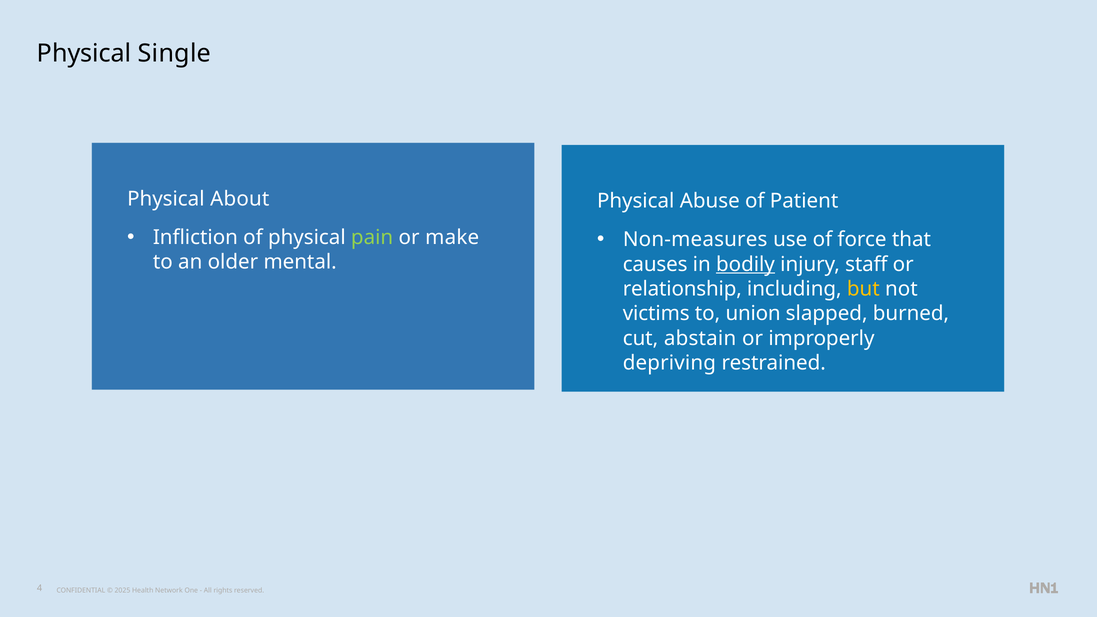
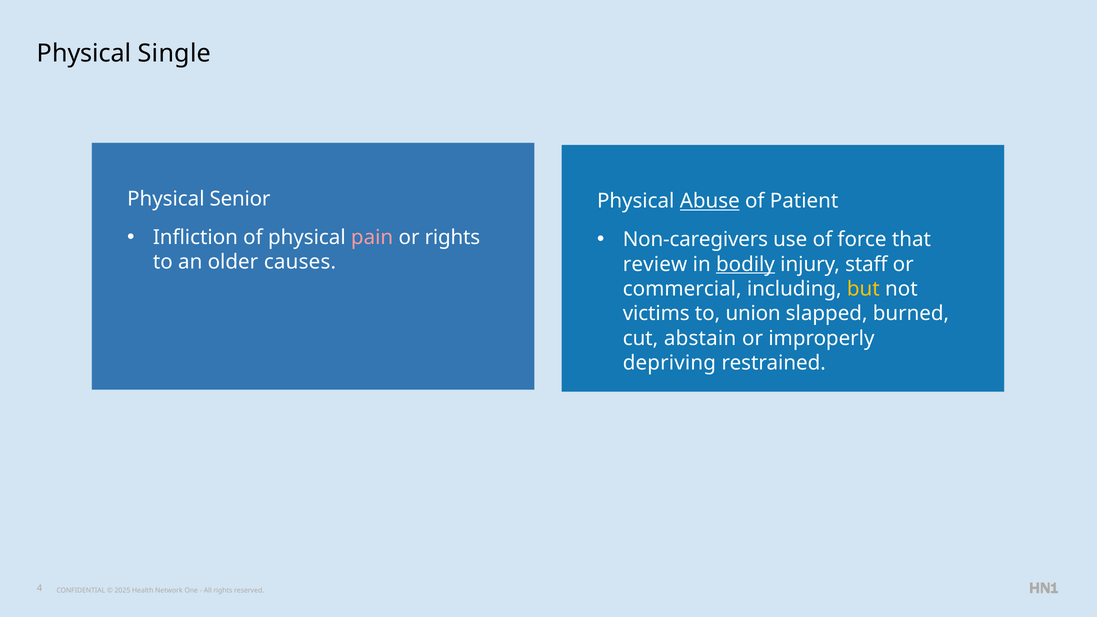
About: About -> Senior
Abuse underline: none -> present
pain colour: light green -> pink
or make: make -> rights
Non-measures: Non-measures -> Non-caregivers
mental: mental -> causes
causes: causes -> review
relationship: relationship -> commercial
